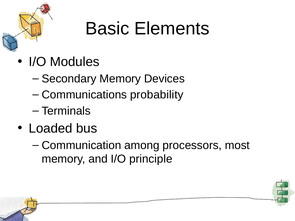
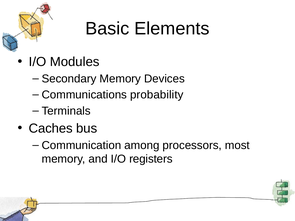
Loaded: Loaded -> Caches
principle: principle -> registers
